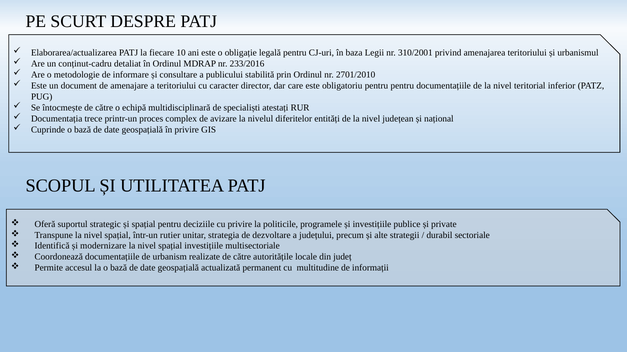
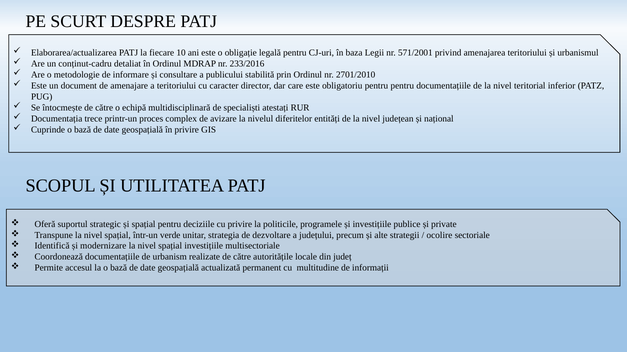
310/2001: 310/2001 -> 571/2001
rutier: rutier -> verde
durabil: durabil -> ocolire
